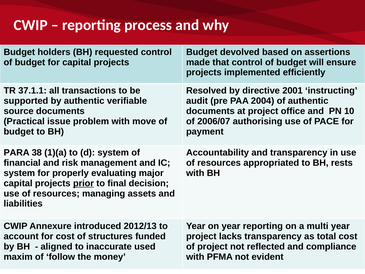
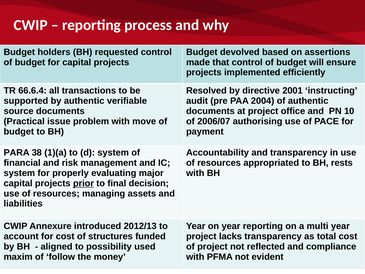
37.1.1: 37.1.1 -> 66.6.4
inaccurate: inaccurate -> possibility
